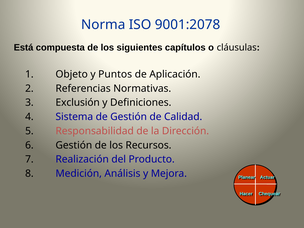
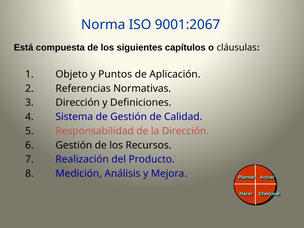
9001:2078: 9001:2078 -> 9001:2067
3 Exclusión: Exclusión -> Dirección
